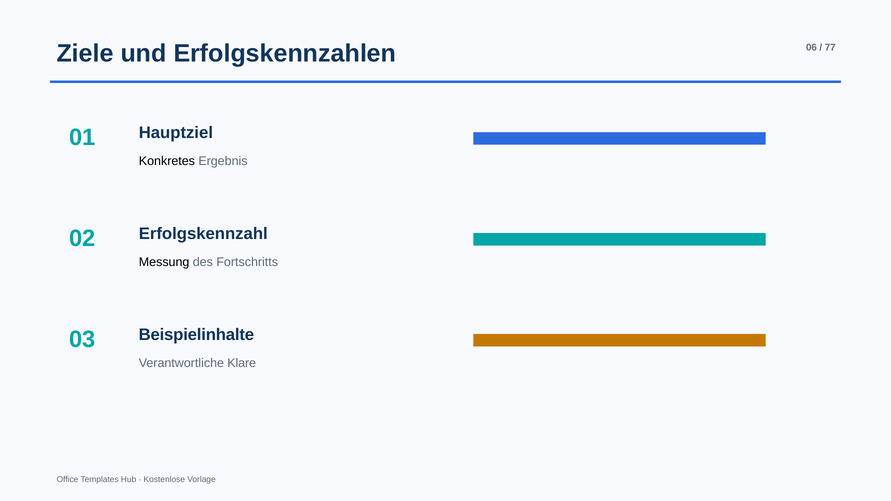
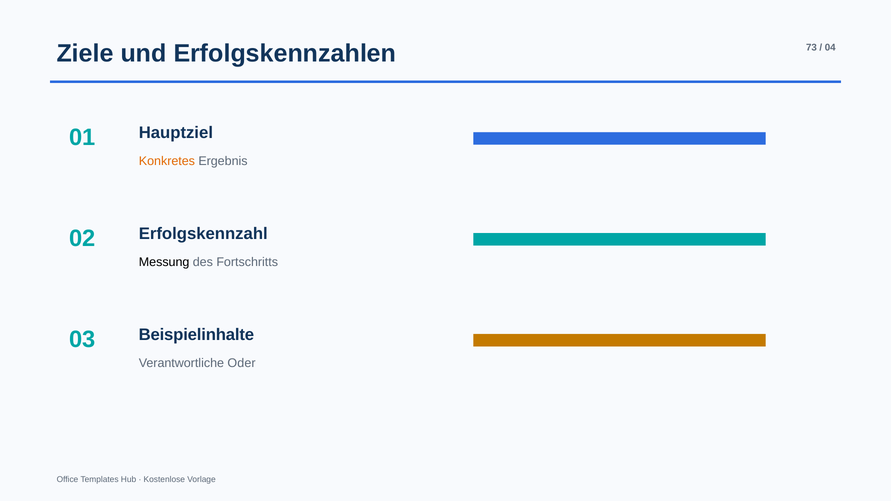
06: 06 -> 73
77: 77 -> 04
Konkretes colour: black -> orange
Klare: Klare -> Oder
